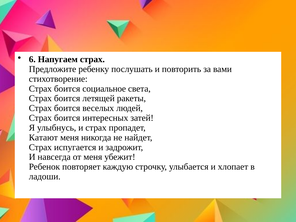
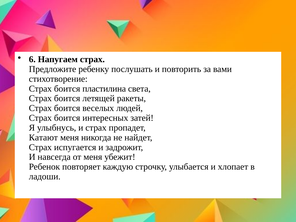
социальное: социальное -> пластилина
